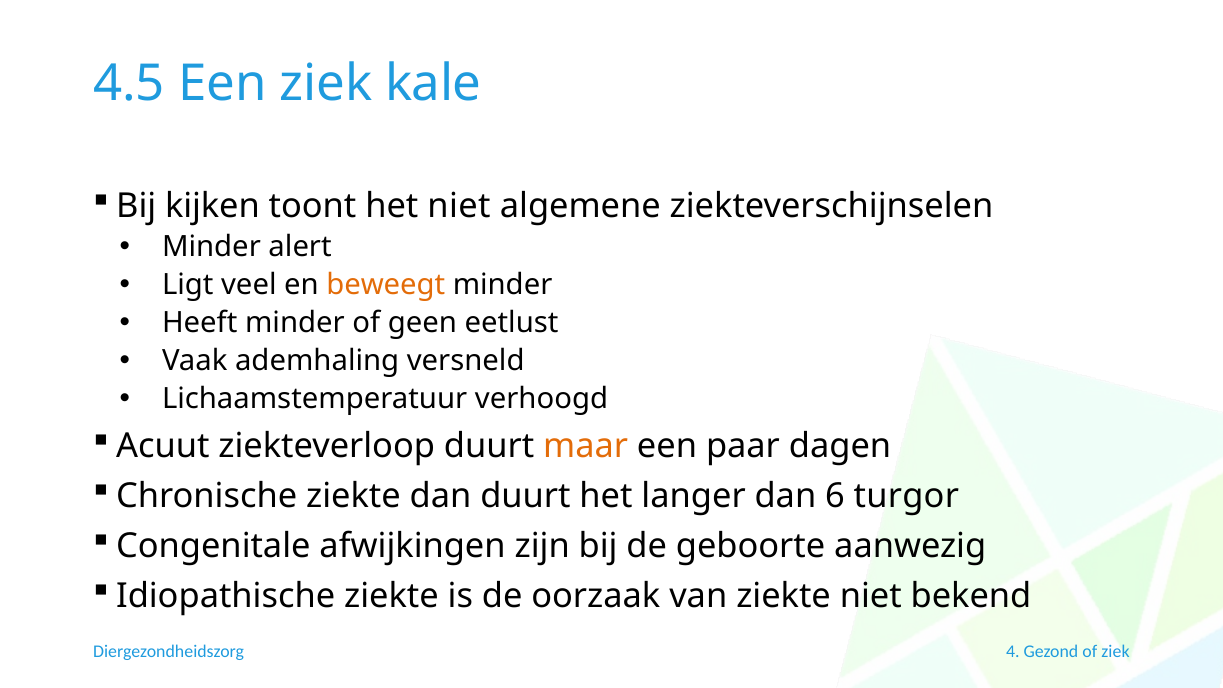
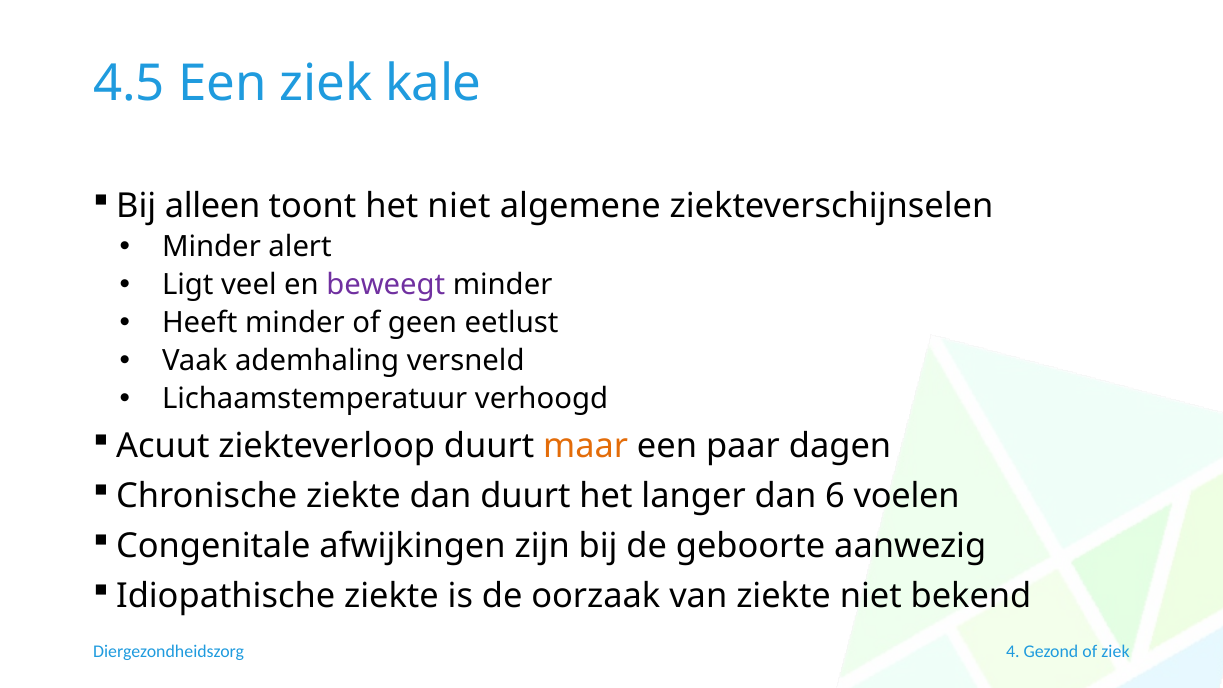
kijken: kijken -> alleen
beweegt colour: orange -> purple
turgor: turgor -> voelen
